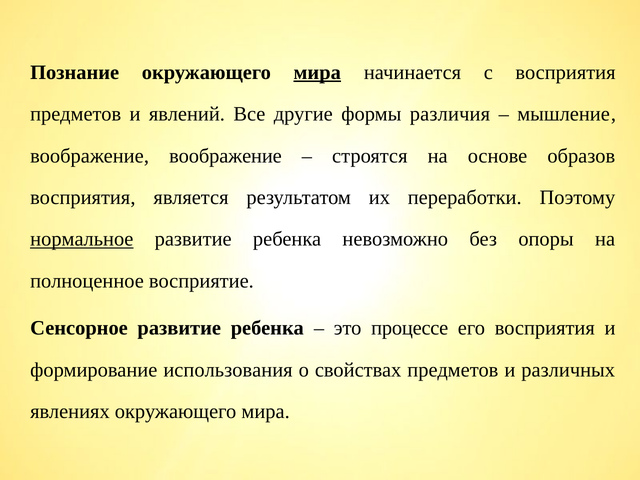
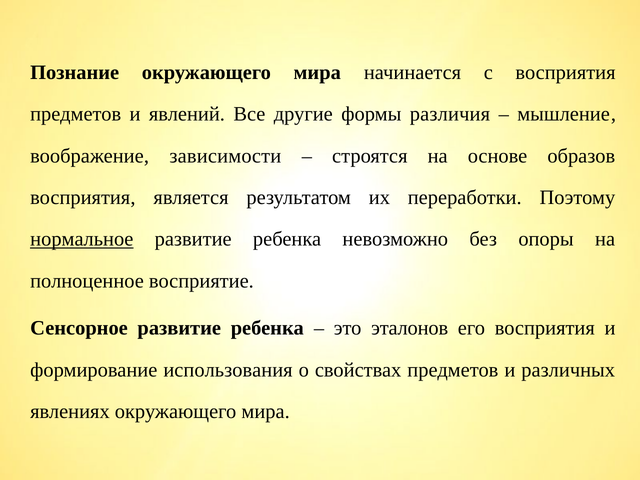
мира at (317, 72) underline: present -> none
воображение воображение: воображение -> зависимости
процессе: процессе -> эталонов
